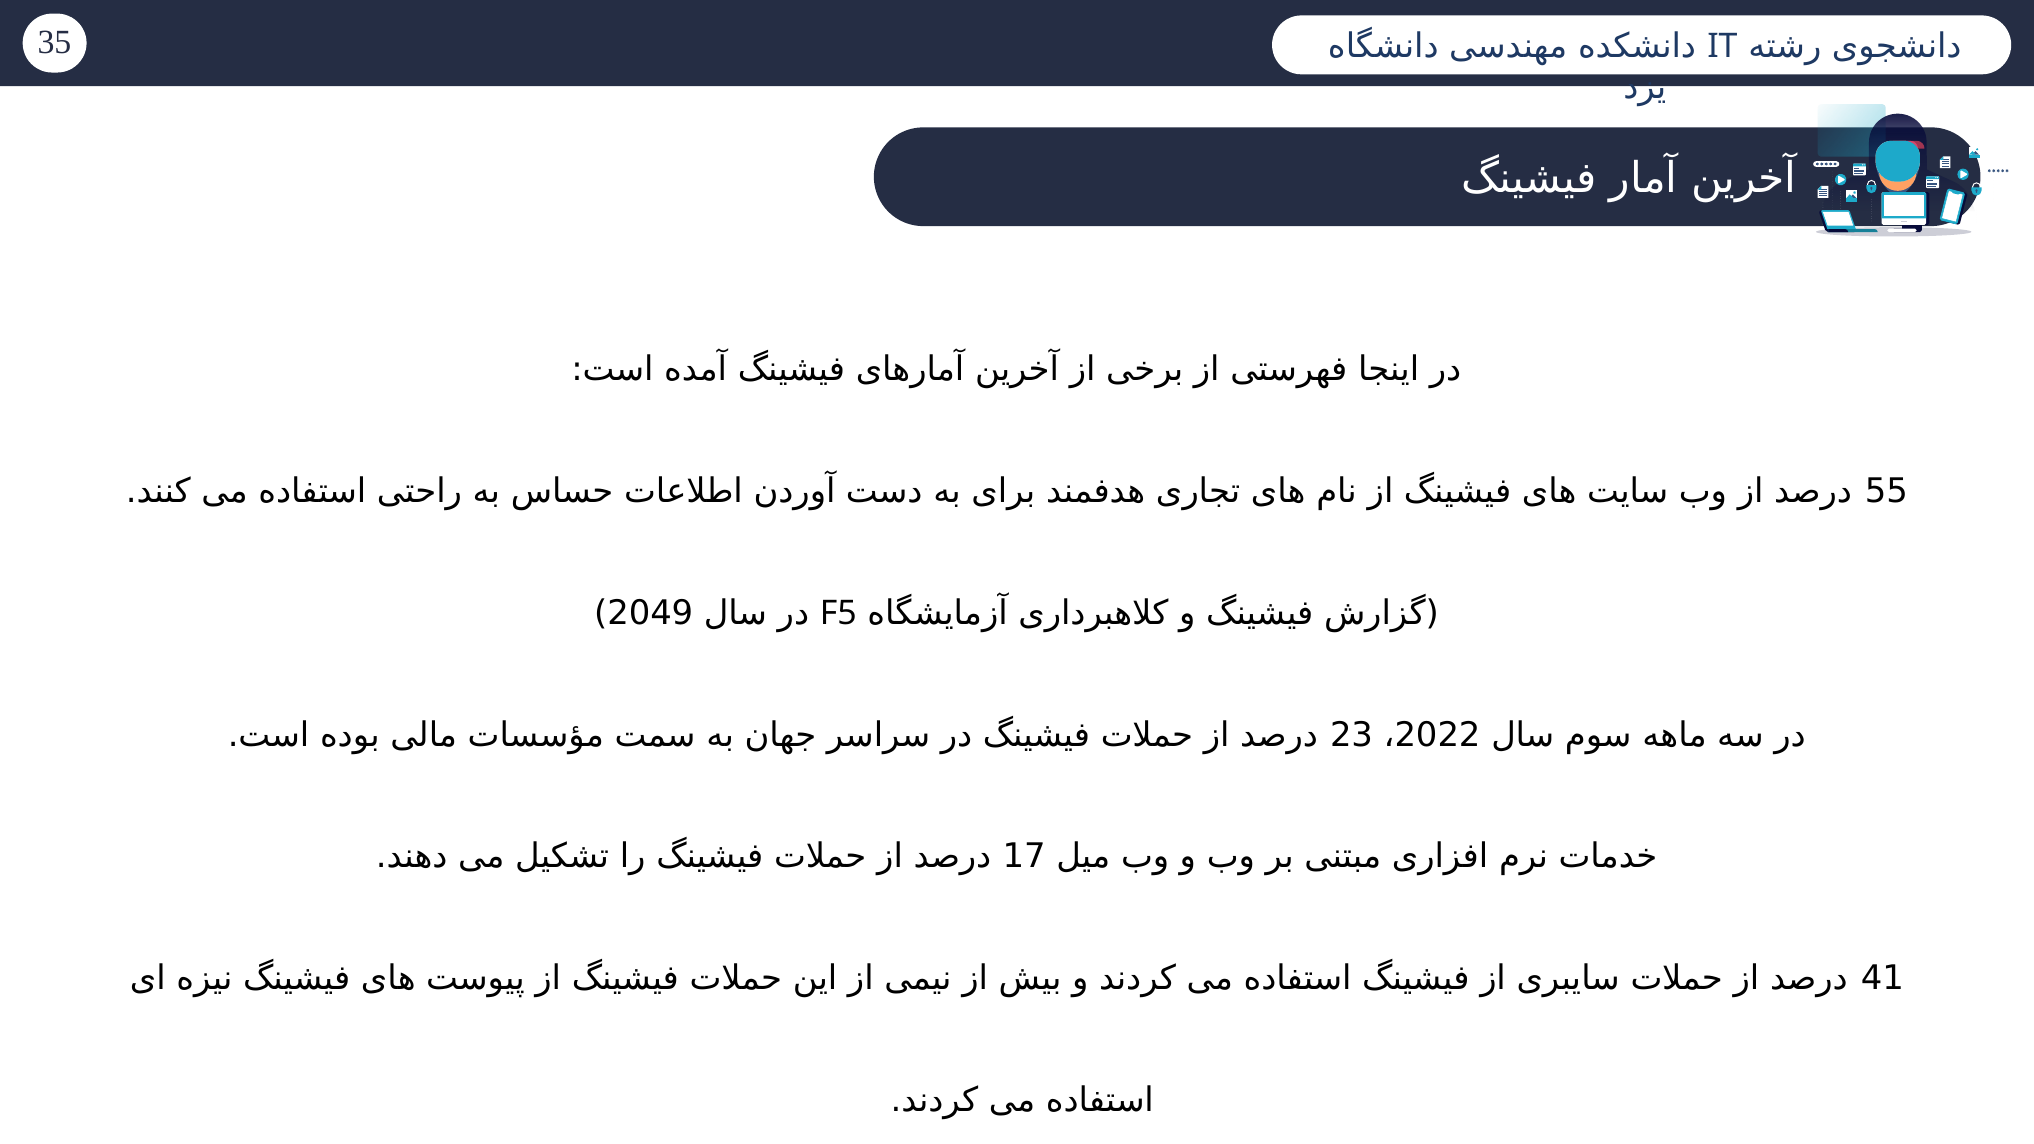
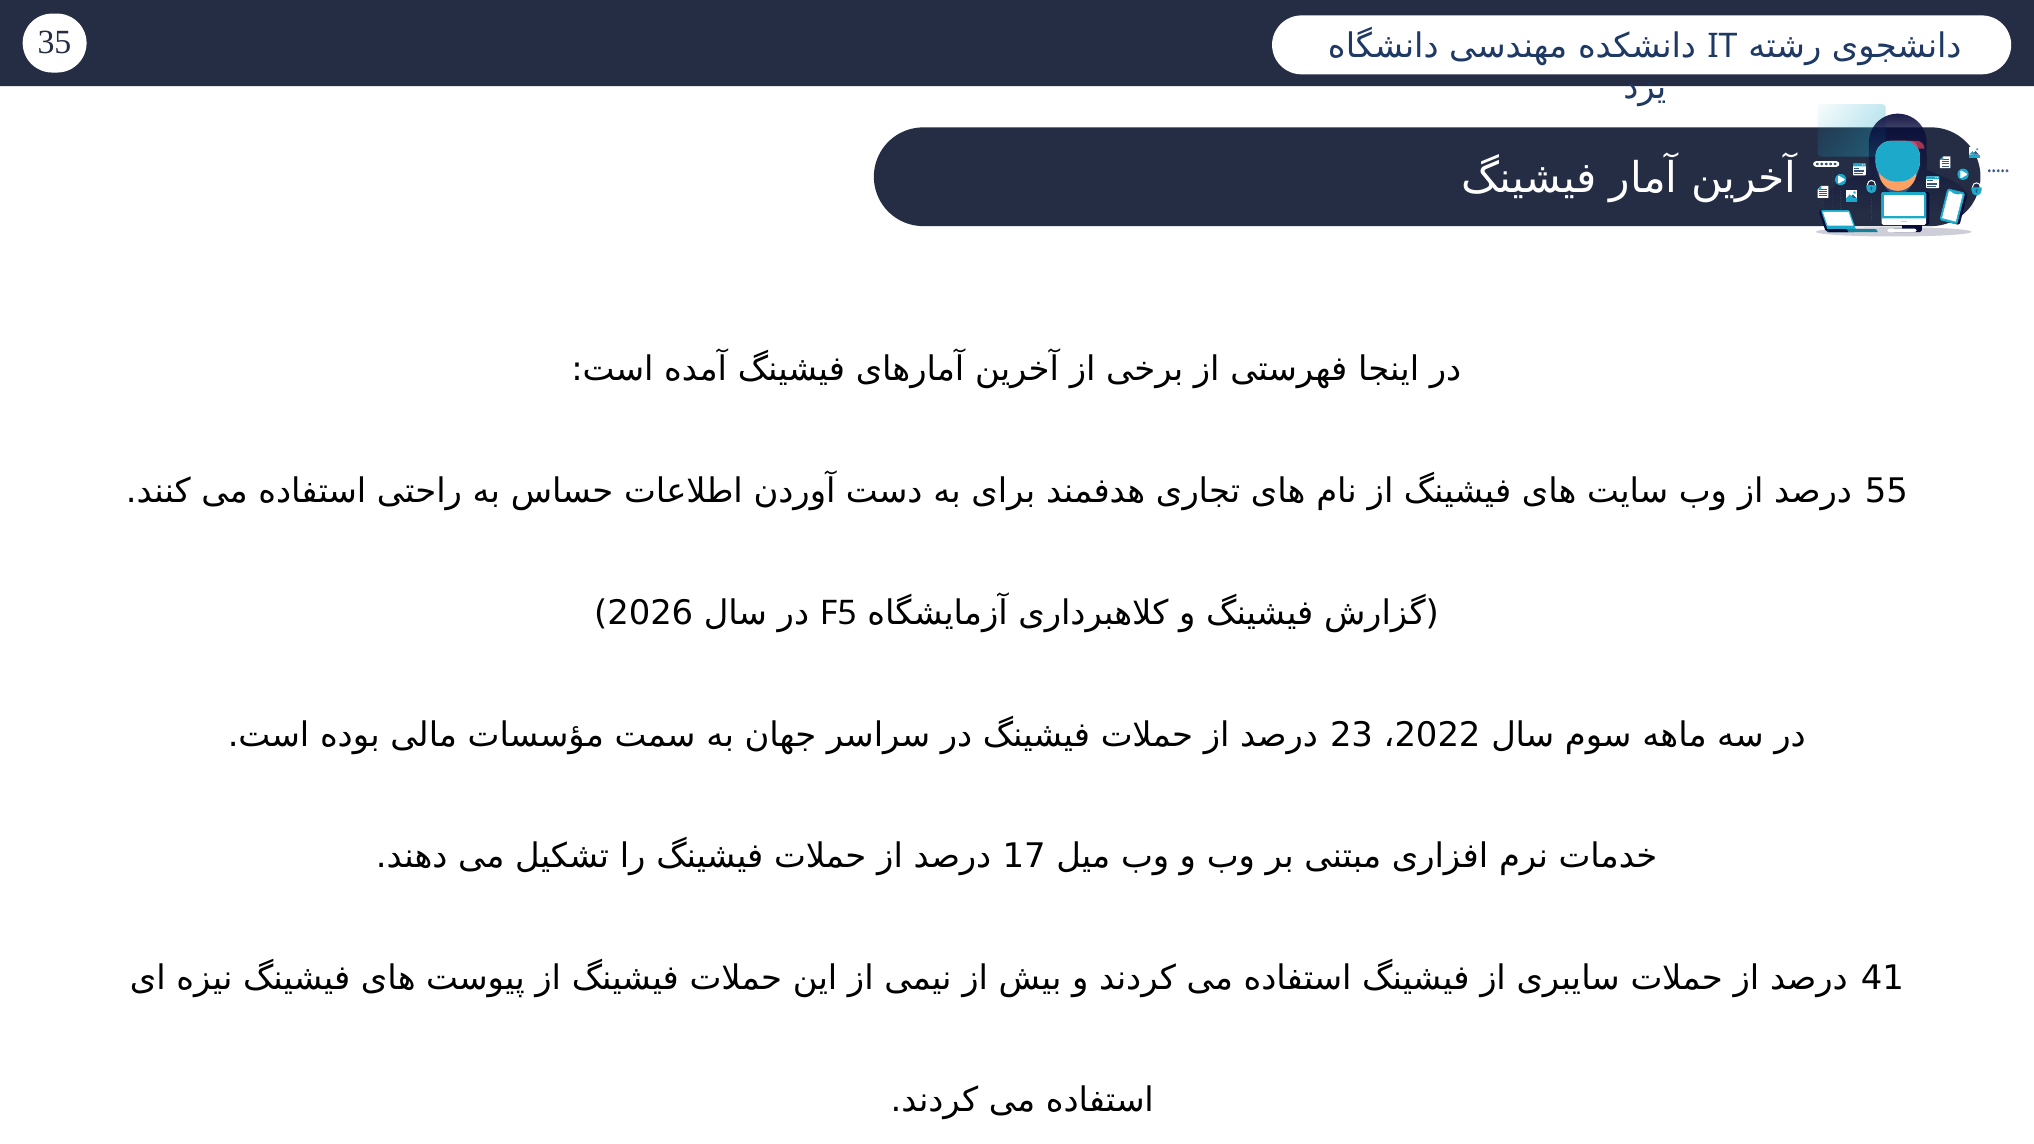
2049: 2049 -> 2026
